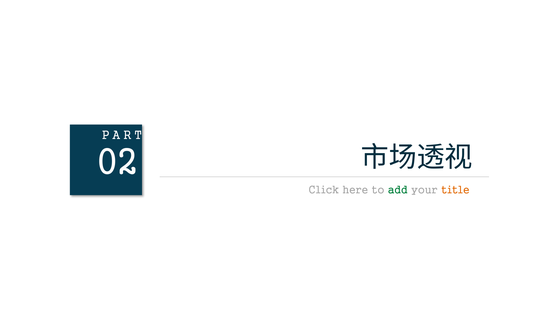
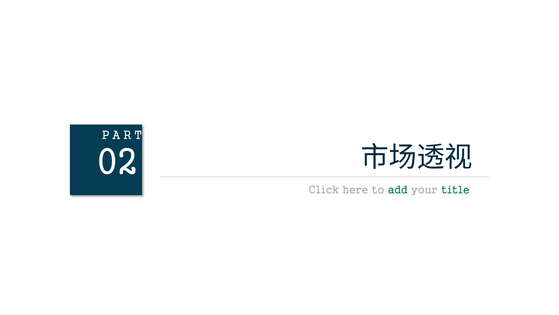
title colour: orange -> green
